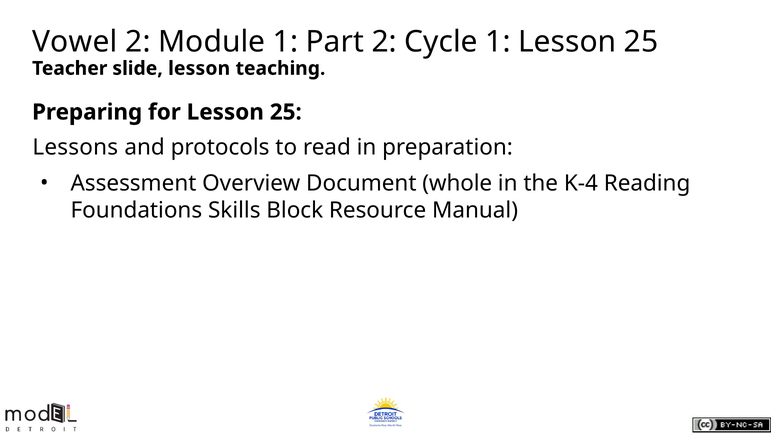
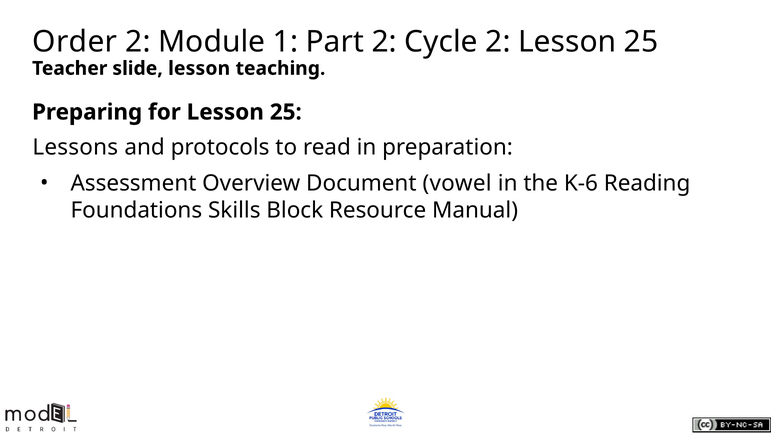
Vowel: Vowel -> Order
Cycle 1: 1 -> 2
whole: whole -> vowel
K-4: K-4 -> K-6
